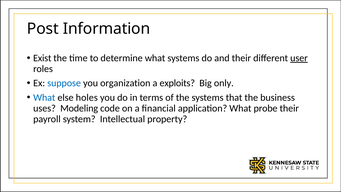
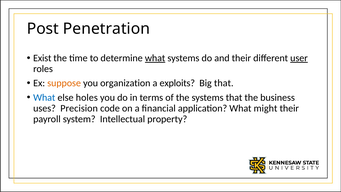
Information: Information -> Penetration
what at (155, 58) underline: none -> present
suppose colour: blue -> orange
Big only: only -> that
Modeling: Modeling -> Precision
probe: probe -> might
